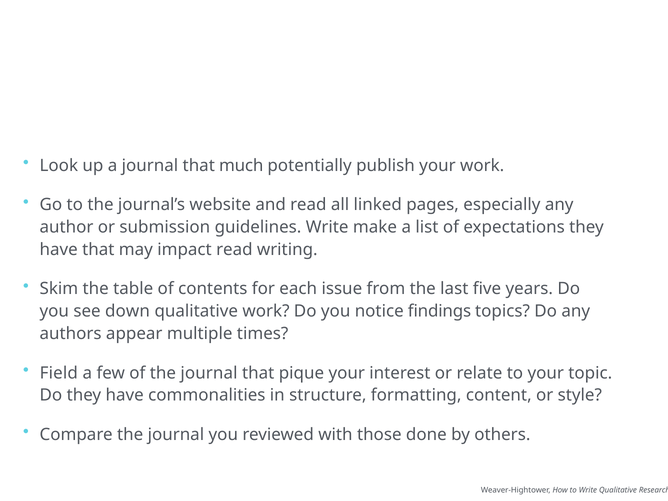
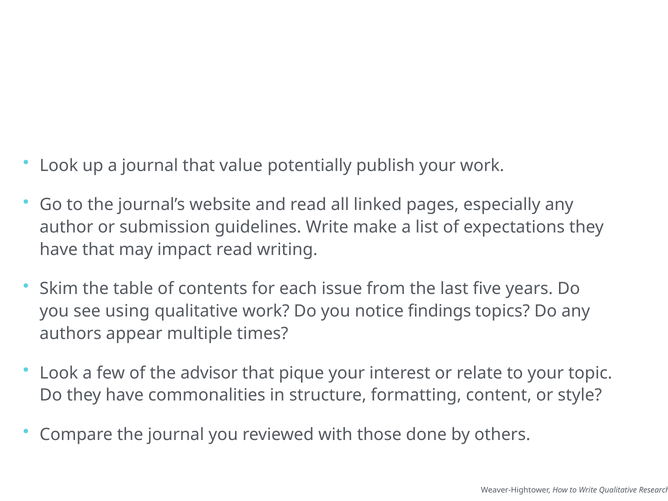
much: much -> value
down: down -> using
Field at (59, 373): Field -> Look
of the journal: journal -> advisor
